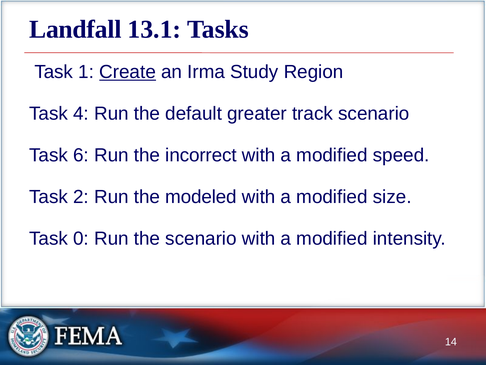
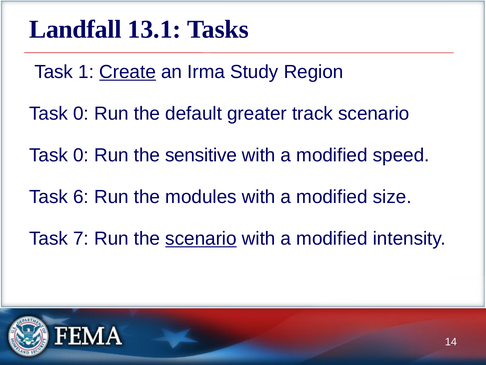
4 at (81, 113): 4 -> 0
6 at (81, 155): 6 -> 0
incorrect: incorrect -> sensitive
2: 2 -> 6
modeled: modeled -> modules
0: 0 -> 7
scenario at (201, 238) underline: none -> present
